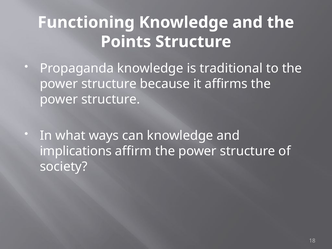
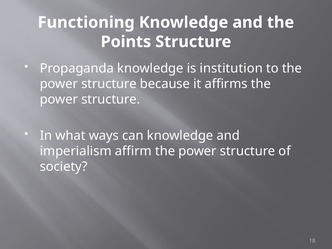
traditional: traditional -> institution
implications: implications -> imperialism
